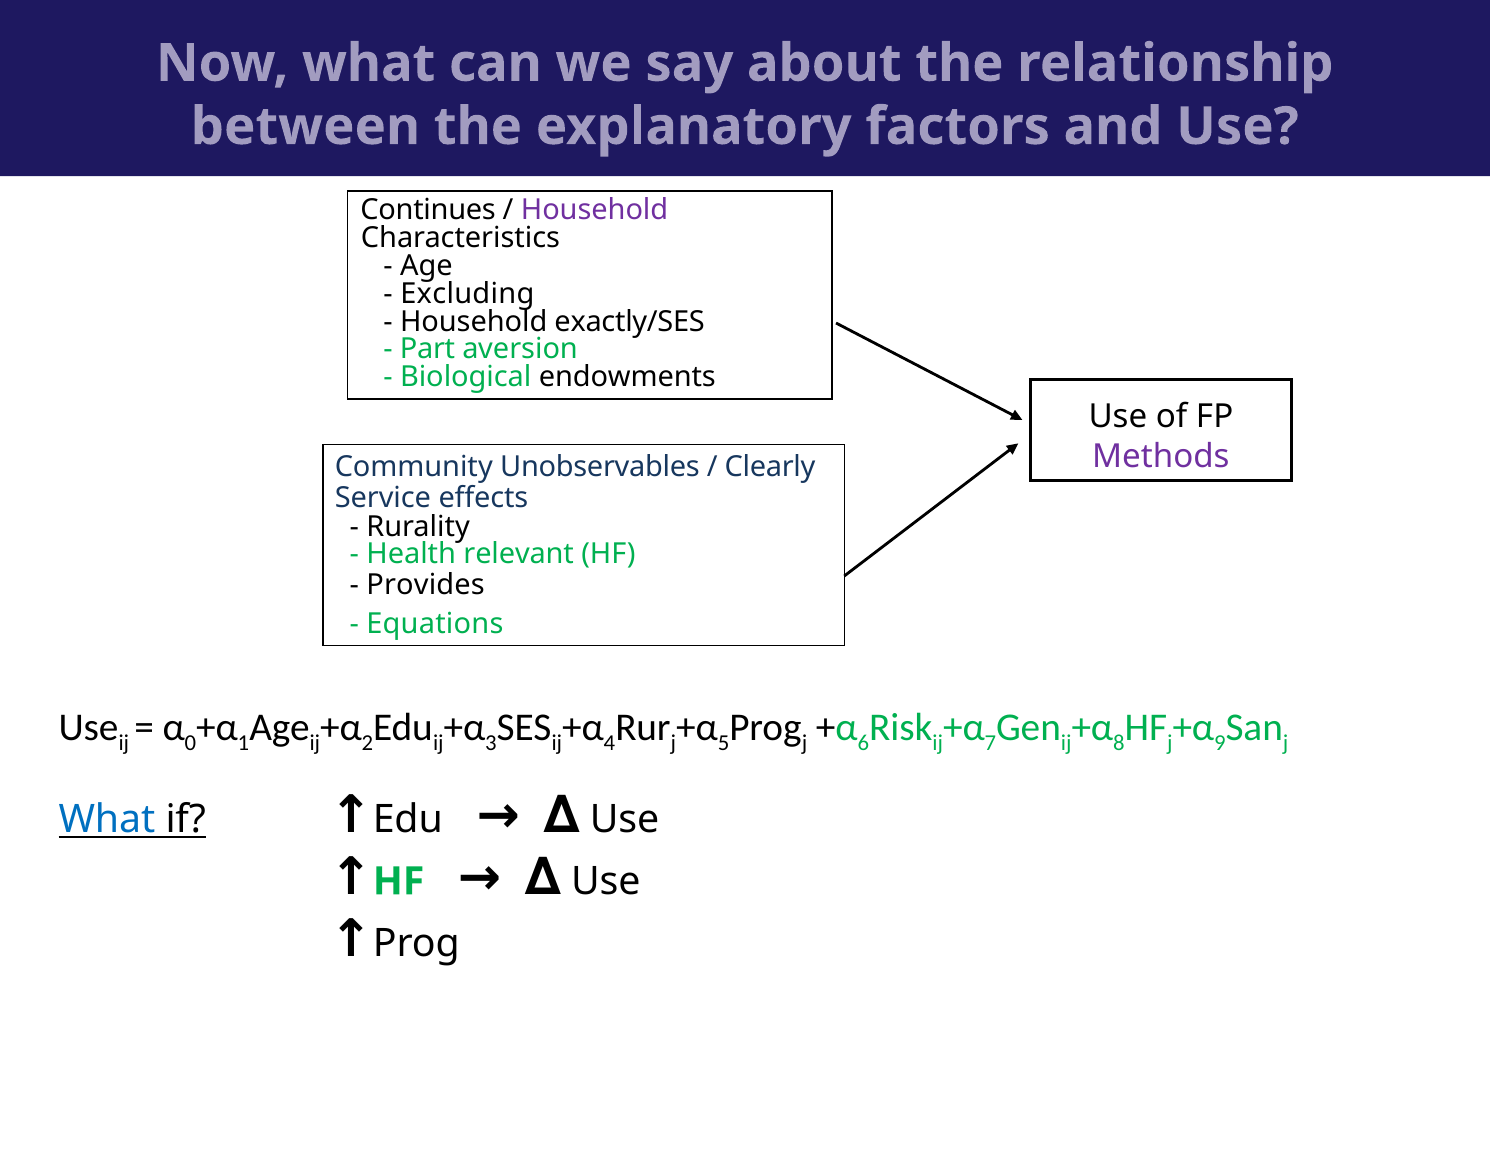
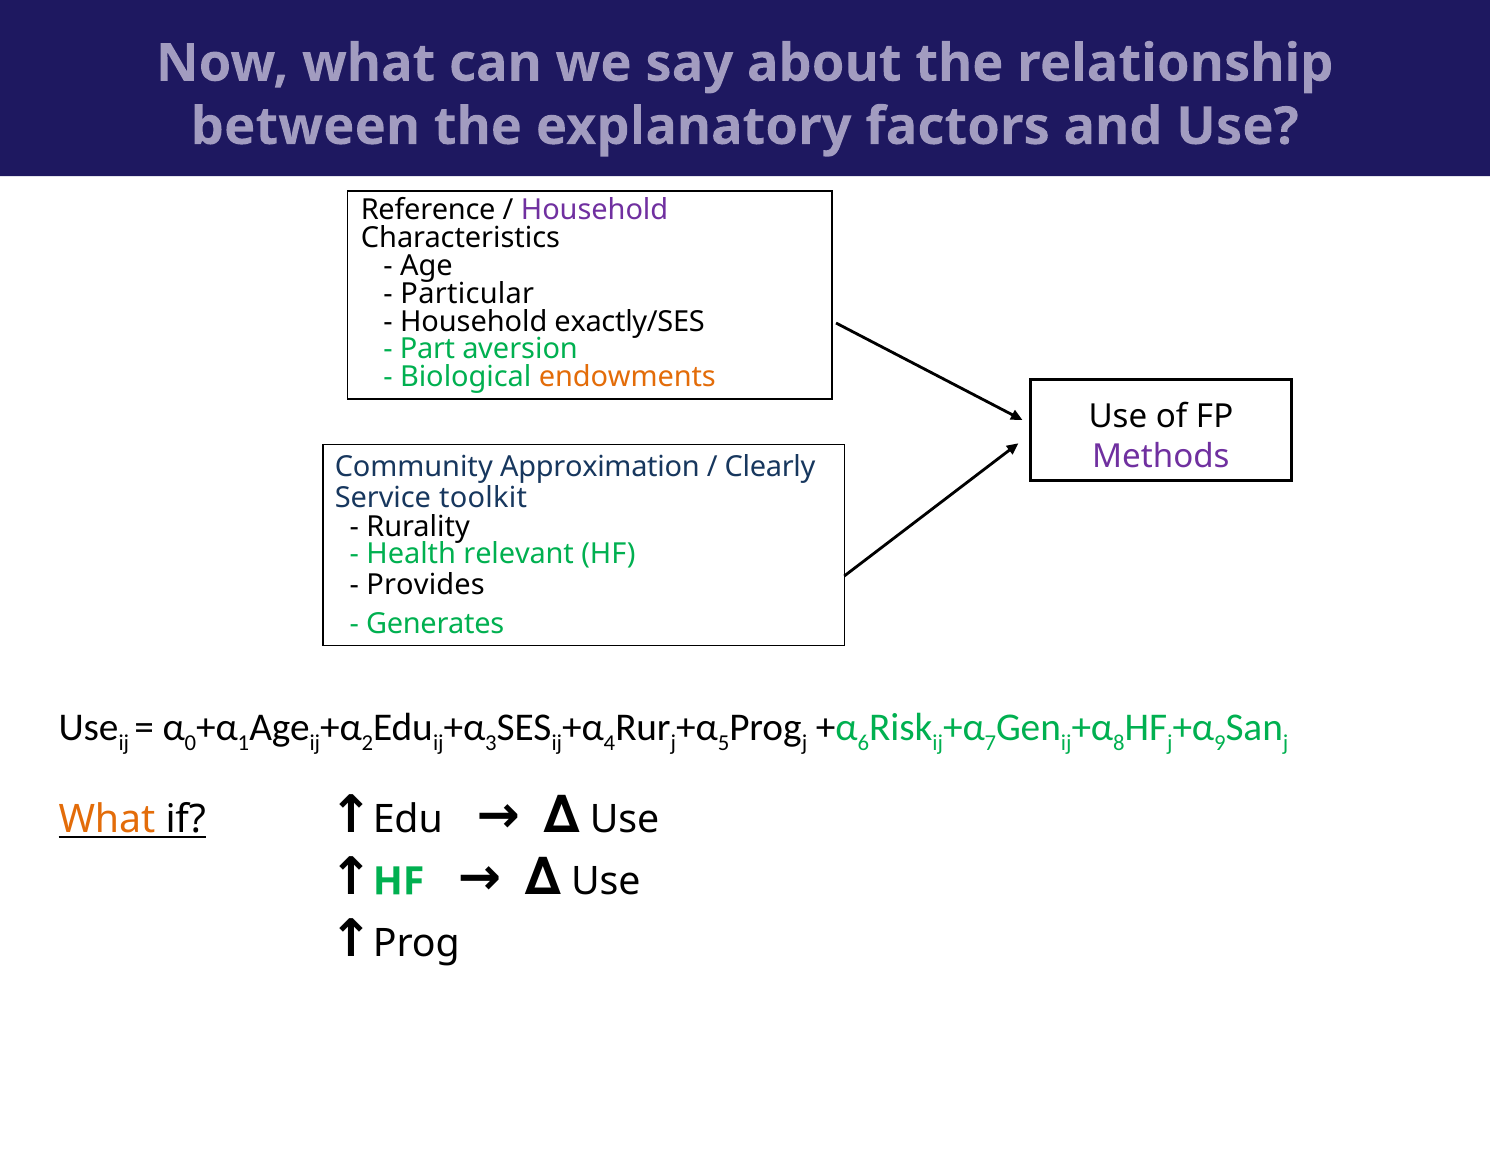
Continues: Continues -> Reference
Excluding: Excluding -> Particular
endowments colour: black -> orange
Unobservables: Unobservables -> Approximation
effects: effects -> toolkit
Equations: Equations -> Generates
What at (107, 820) colour: blue -> orange
